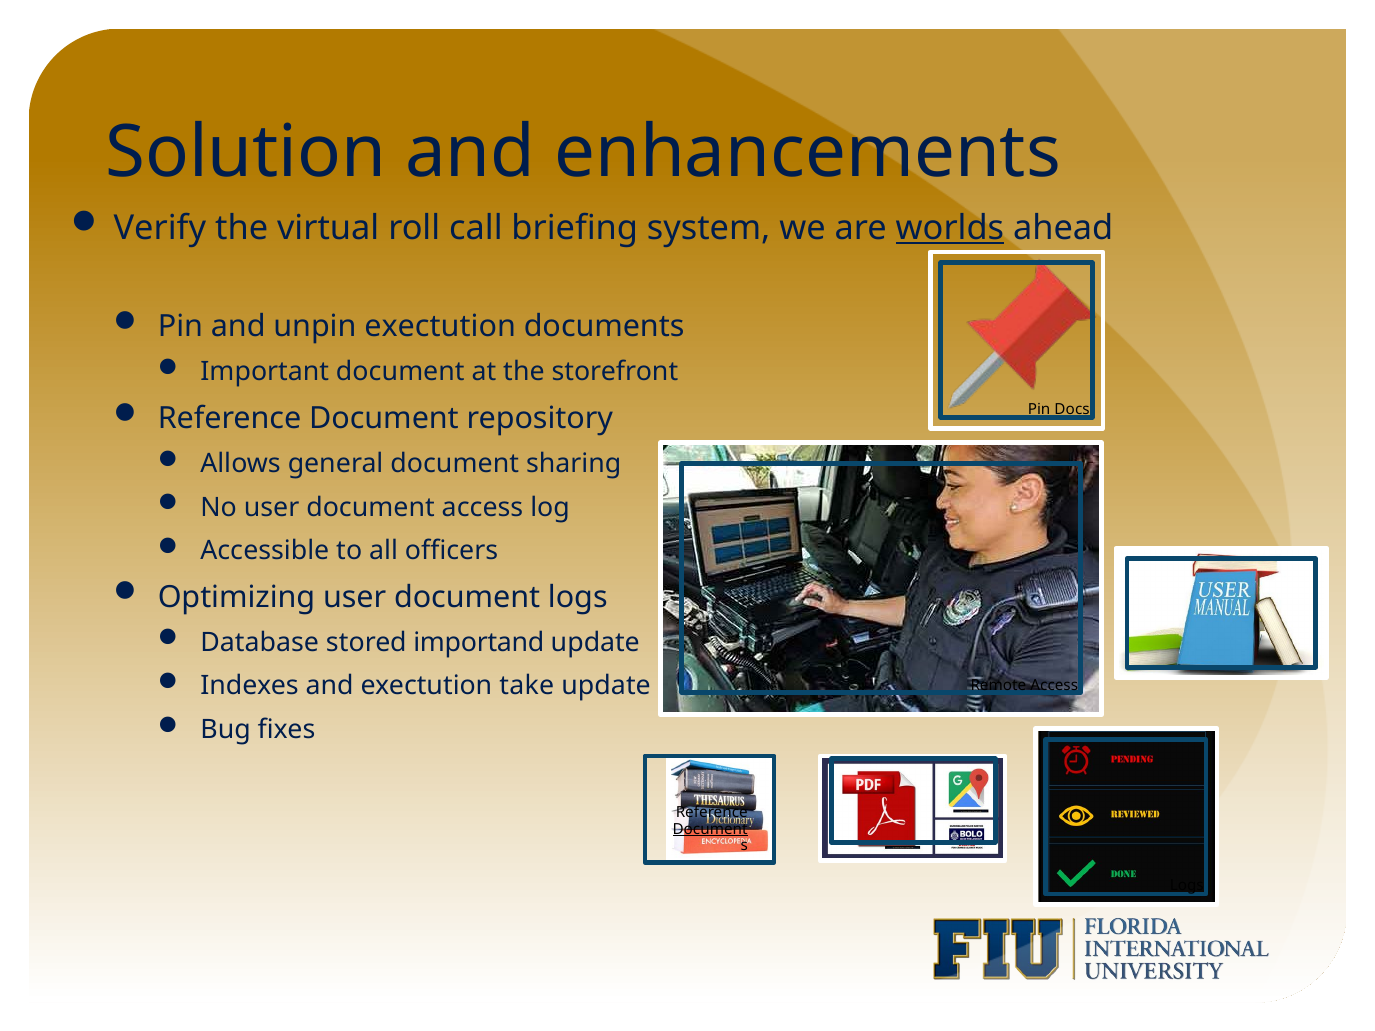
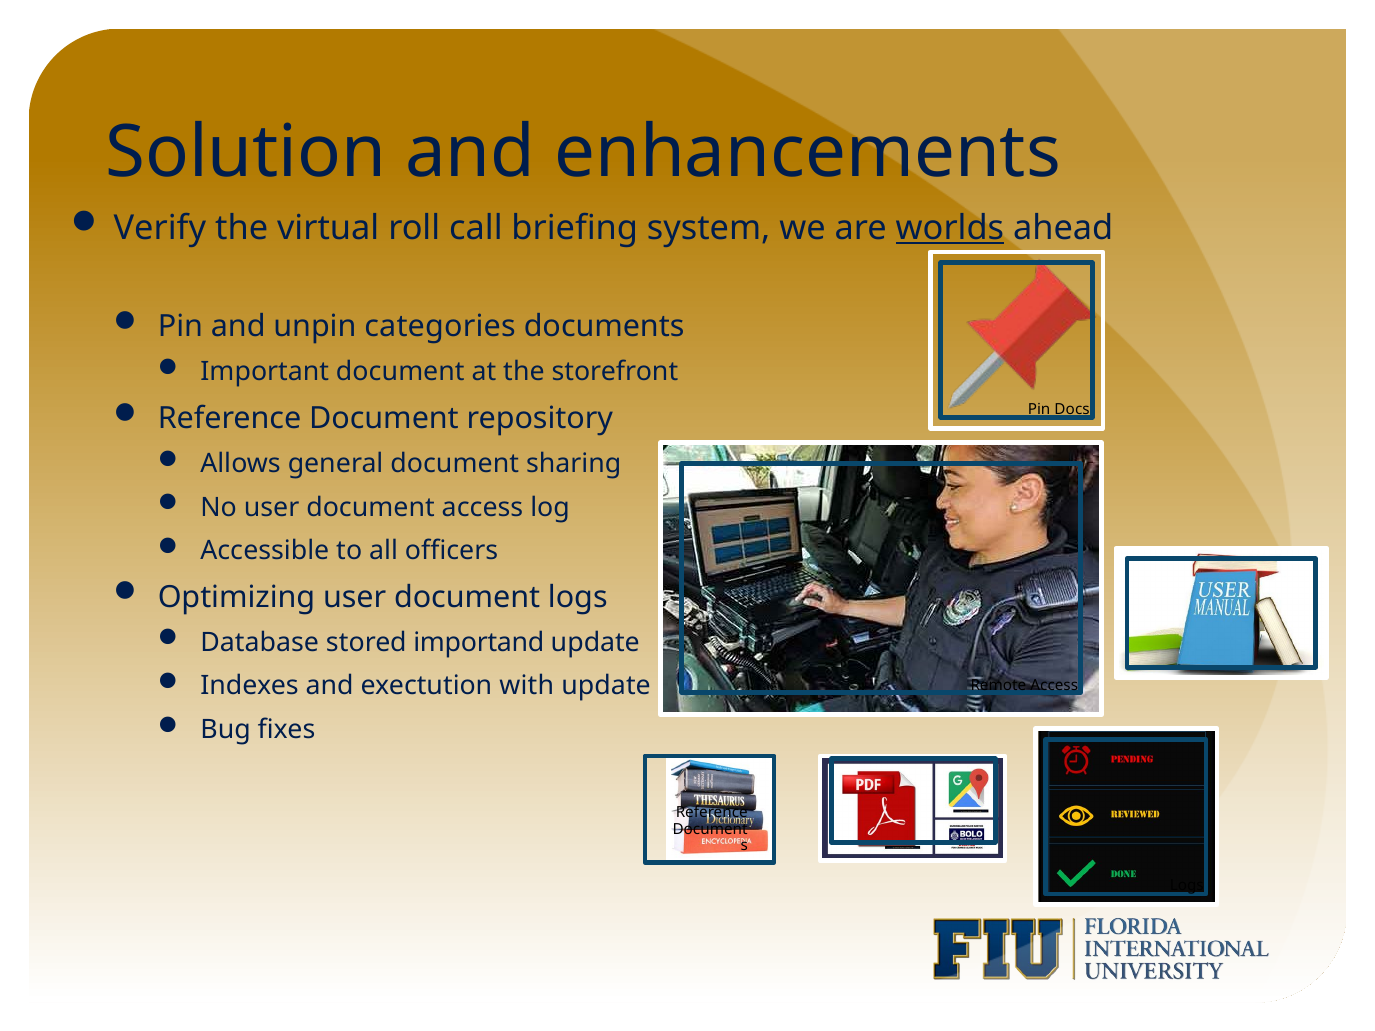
unpin exectution: exectution -> categories
take: take -> with
Document at (710, 830) underline: present -> none
